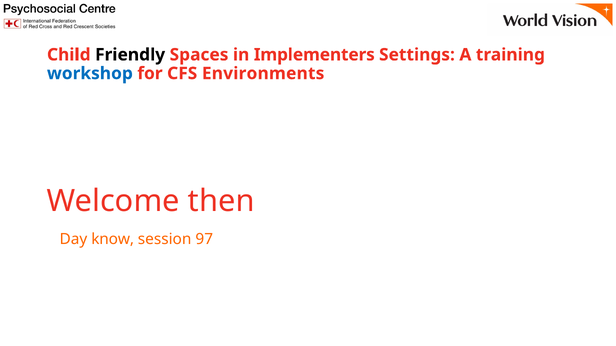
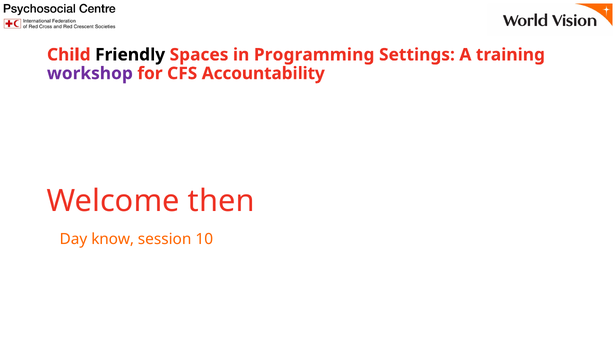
Implementers: Implementers -> Programming
workshop colour: blue -> purple
Environments: Environments -> Accountability
97: 97 -> 10
